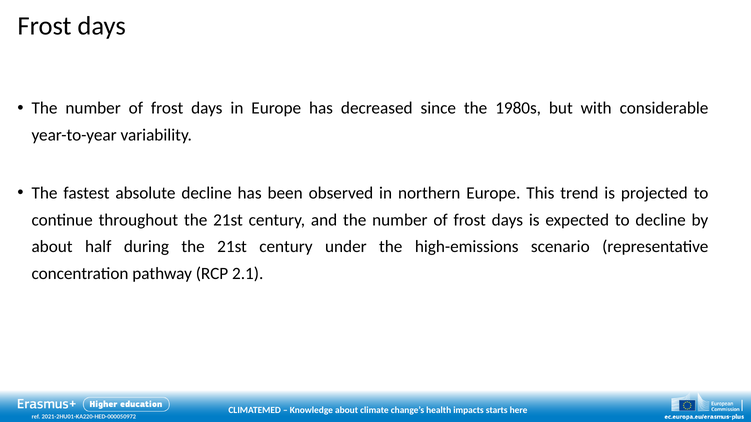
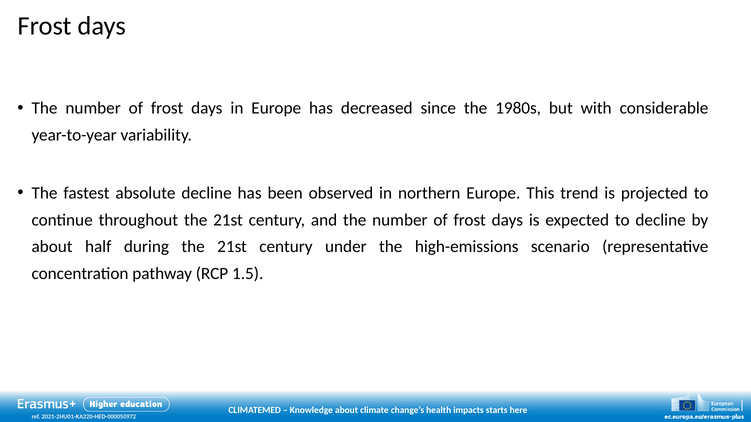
2.1: 2.1 -> 1.5
